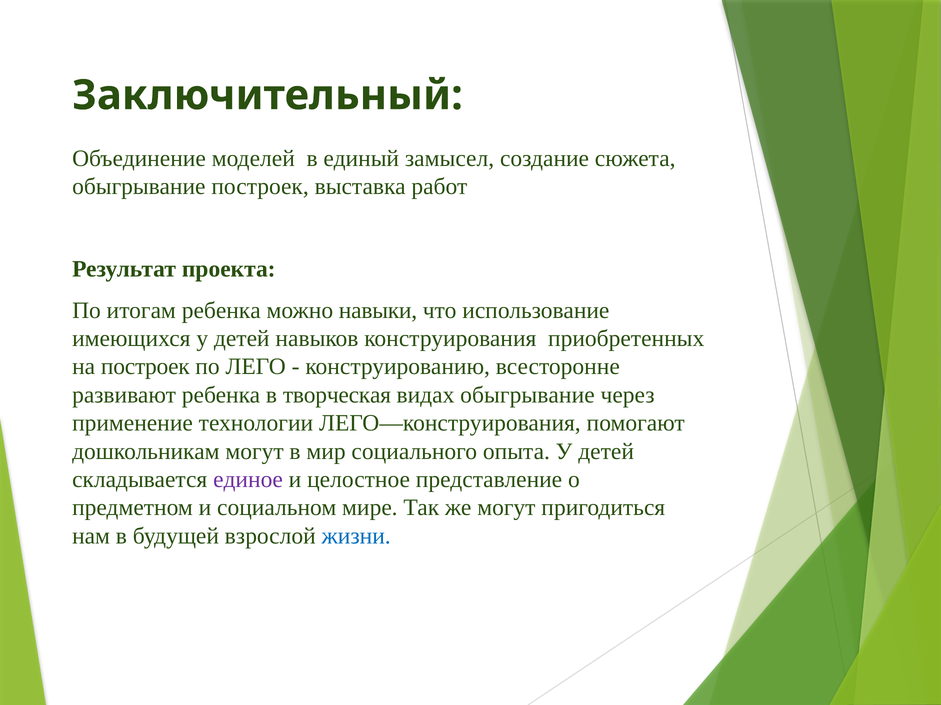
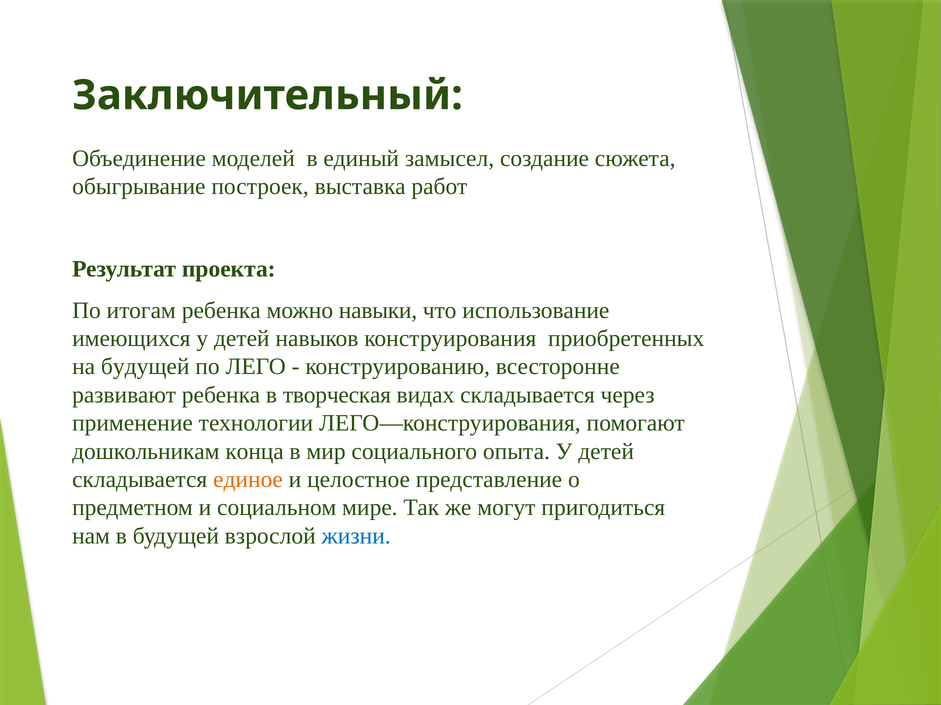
на построек: построек -> будущей
видах обыгрывание: обыгрывание -> складывается
дошкольникам могут: могут -> конца
единое colour: purple -> orange
